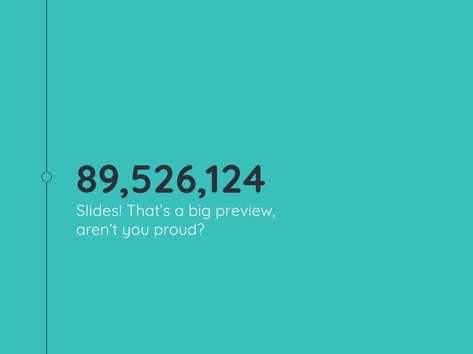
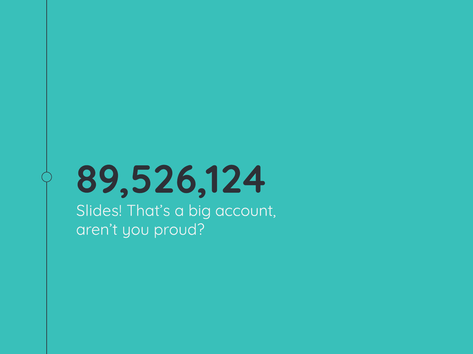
preview: preview -> account
